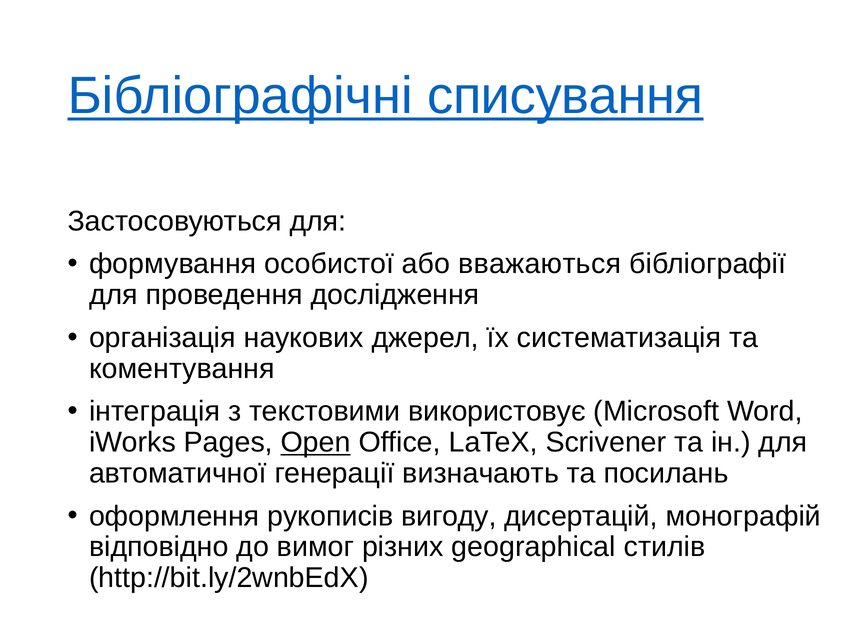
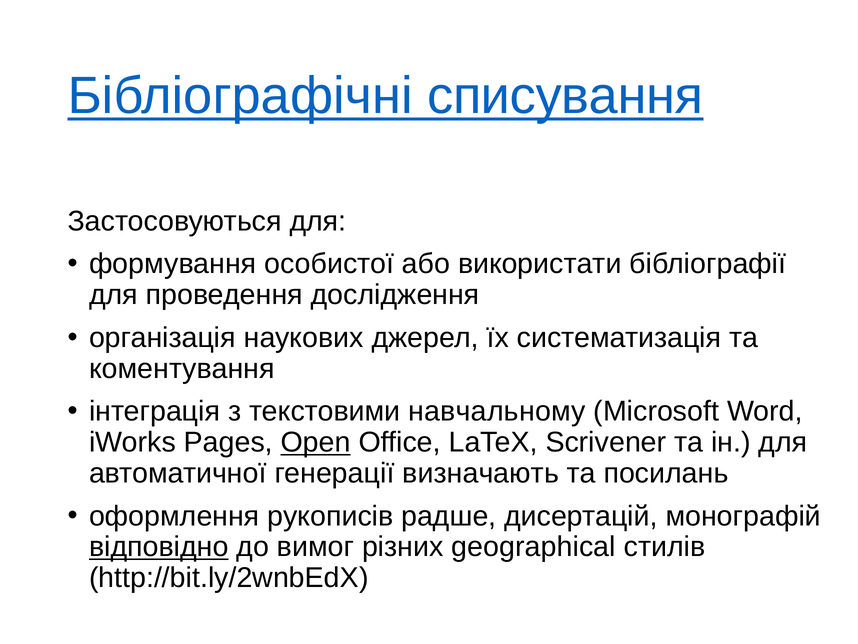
вважаються: вважаються -> використати
використовує: використовує -> навчальному
вигоду: вигоду -> радше
відповідно underline: none -> present
